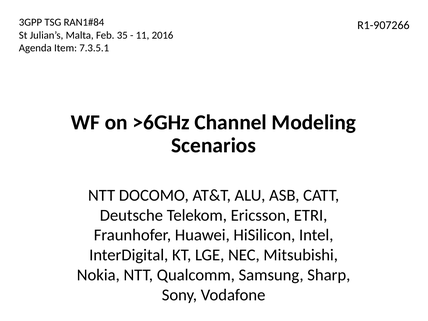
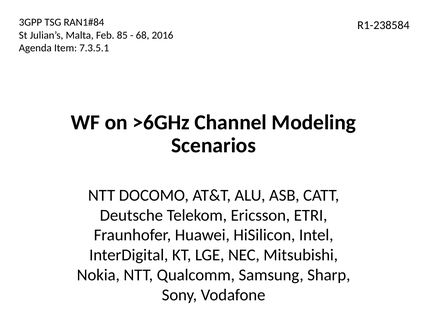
R1-907266: R1-907266 -> R1-238584
35: 35 -> 85
11: 11 -> 68
